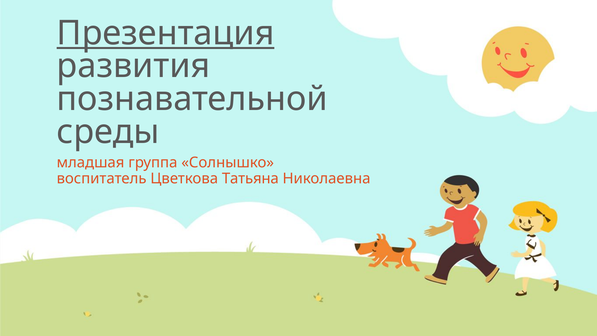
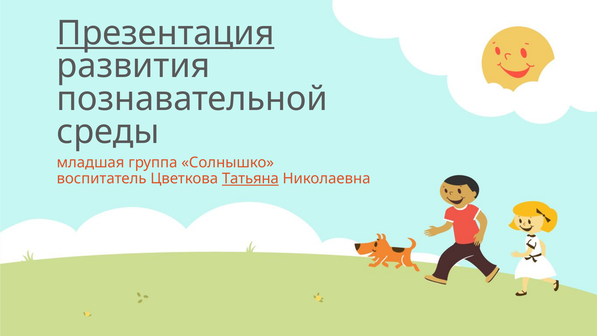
Татьяна underline: none -> present
